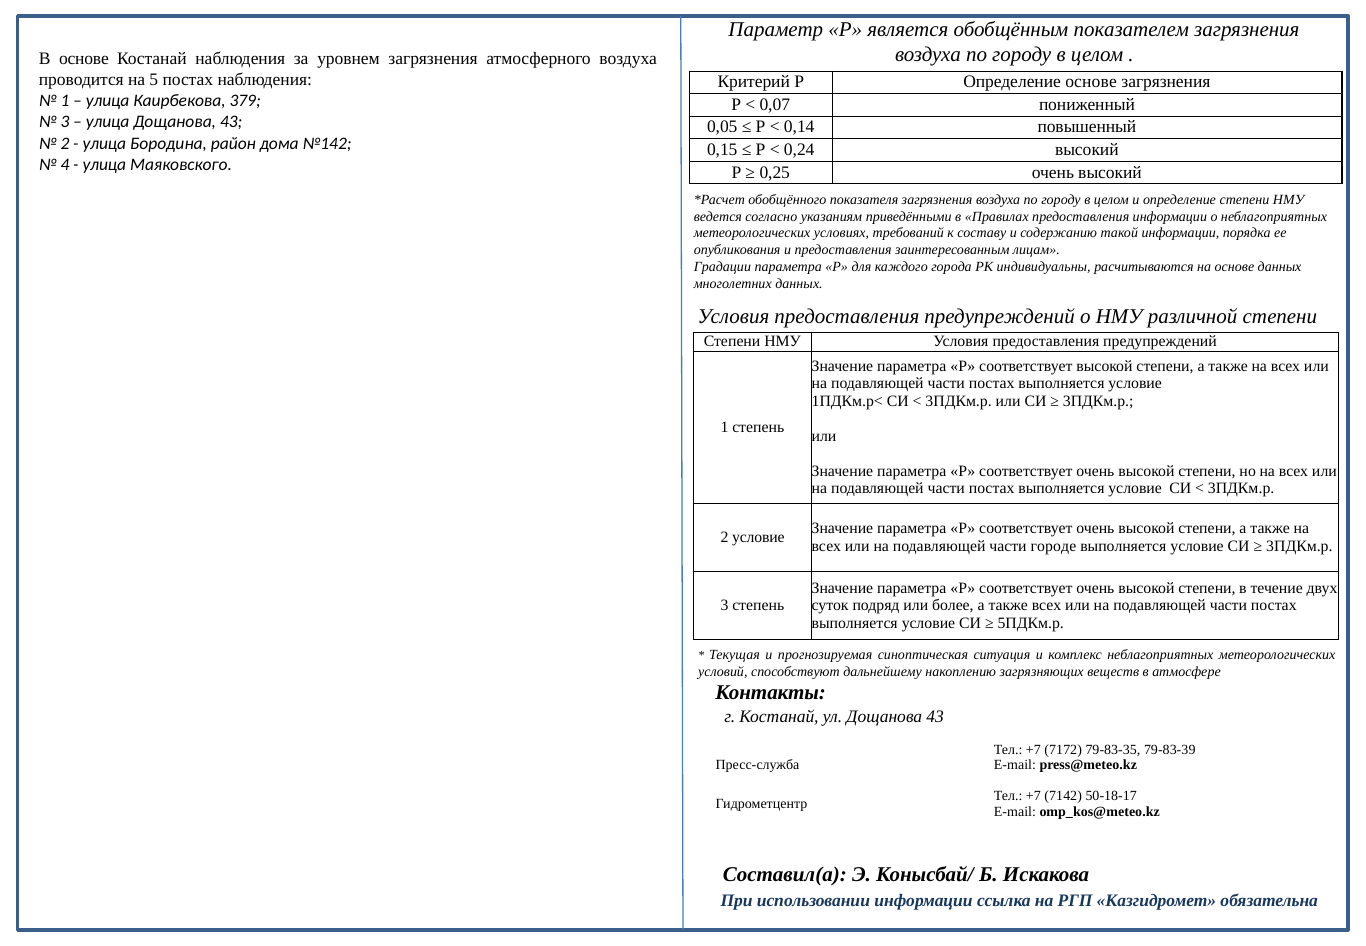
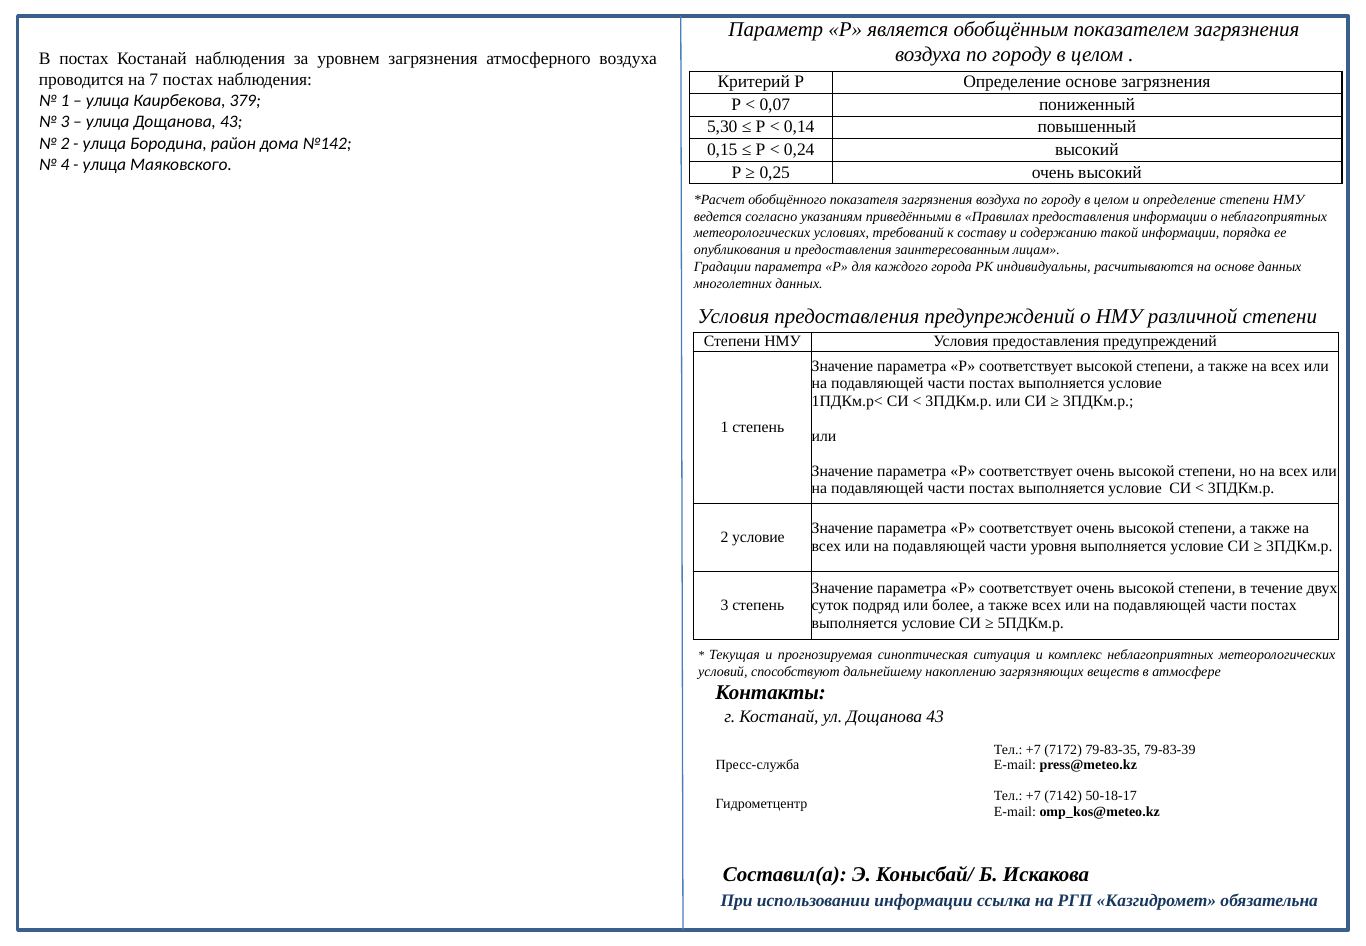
В основе: основе -> постах
5: 5 -> 7
0,05: 0,05 -> 5,30
городе: городе -> уровня
